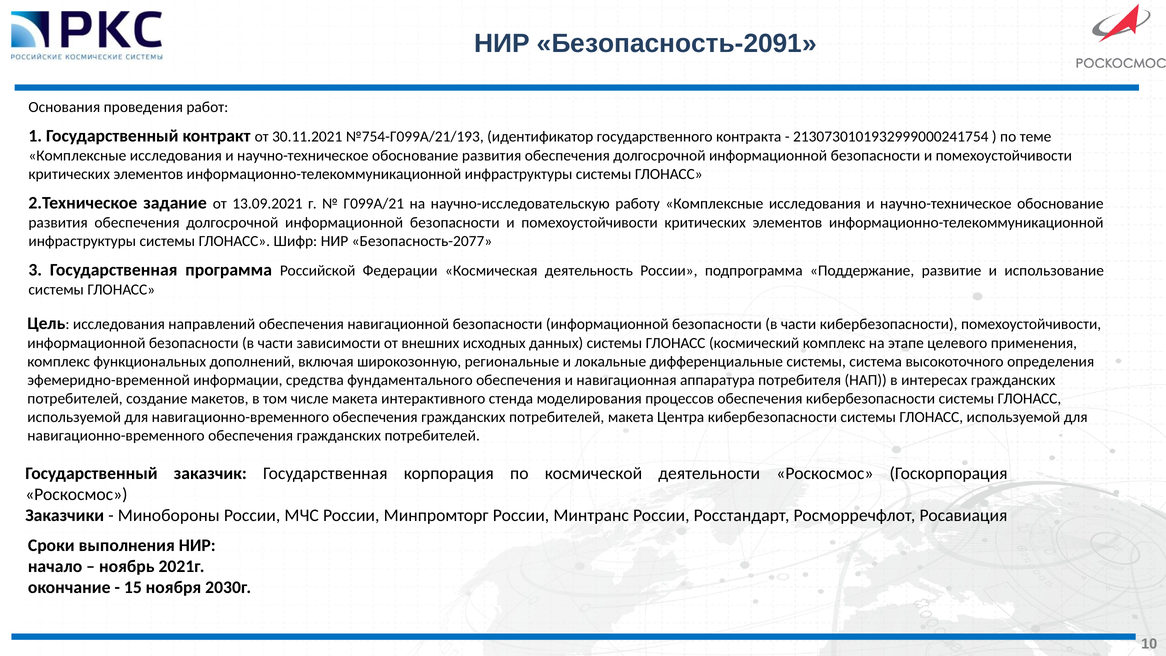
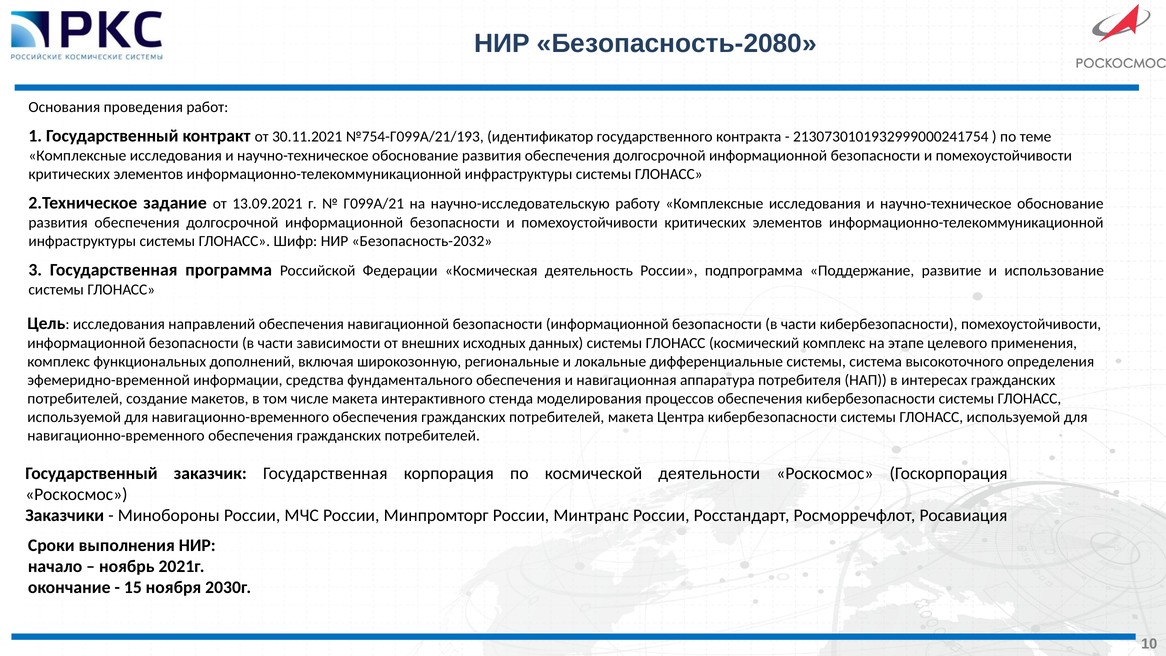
Безопасность-2091: Безопасность-2091 -> Безопасность-2080
Безопасность-2077: Безопасность-2077 -> Безопасность-2032
